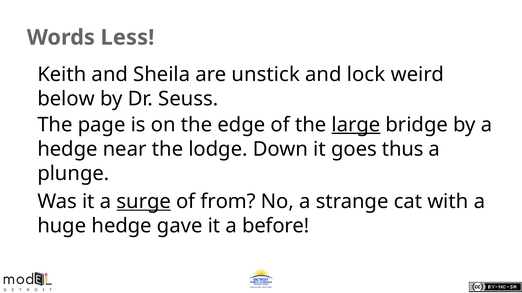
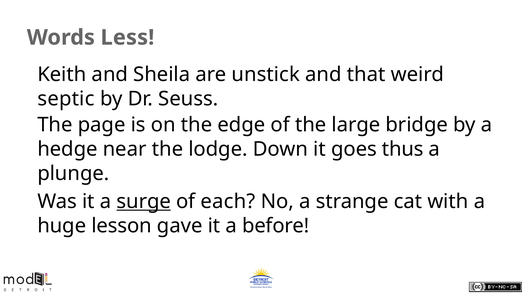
lock: lock -> that
below: below -> septic
large underline: present -> none
from: from -> each
huge hedge: hedge -> lesson
